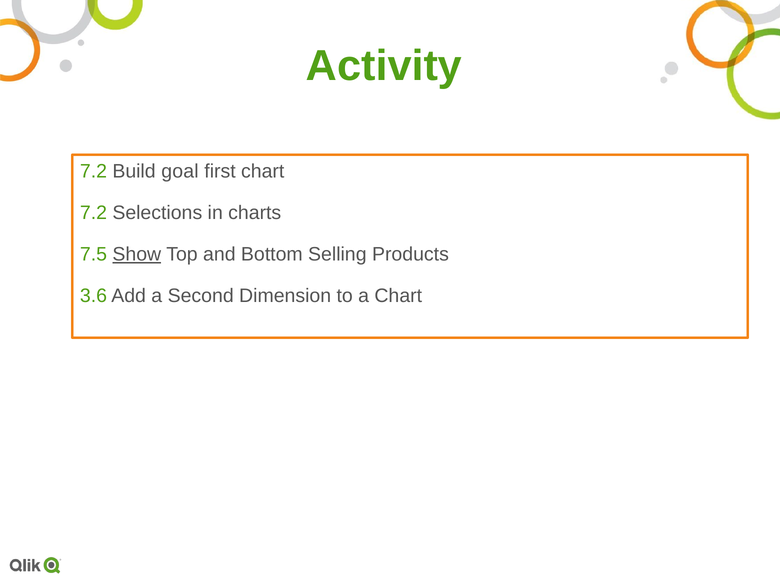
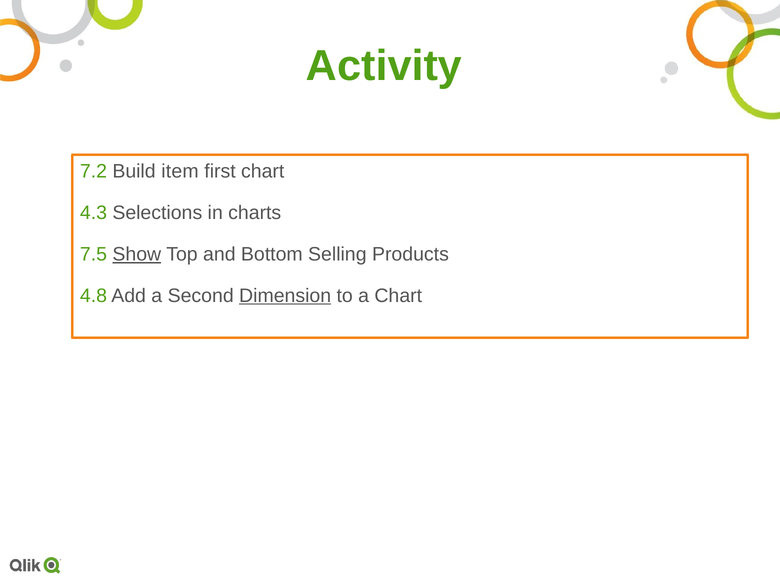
goal: goal -> item
7.2 at (94, 213): 7.2 -> 4.3
3.6: 3.6 -> 4.8
Dimension underline: none -> present
